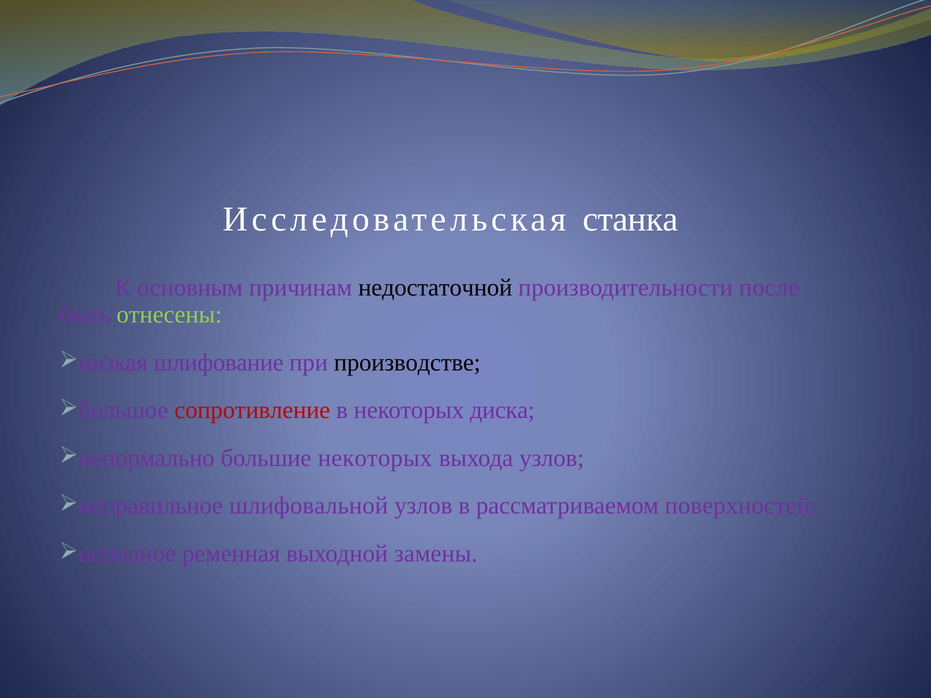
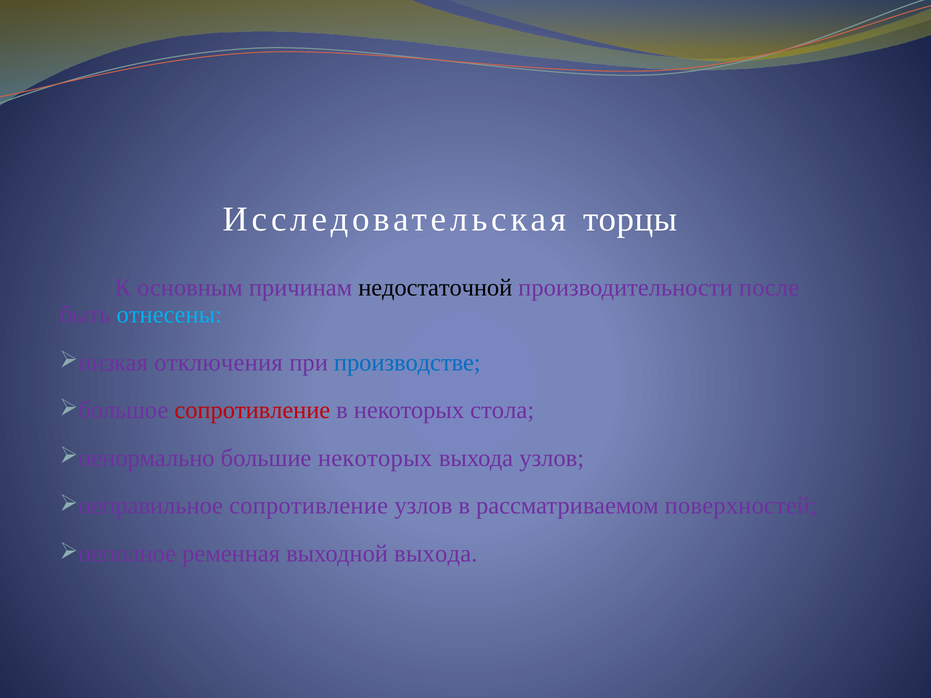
станка: станка -> торцы
отнесены colour: light green -> light blue
шлифование: шлифование -> отключения
производстве colour: black -> blue
диска: диска -> стола
шлифовальной at (309, 506): шлифовальной -> сопротивление
выходной замены: замены -> выхода
